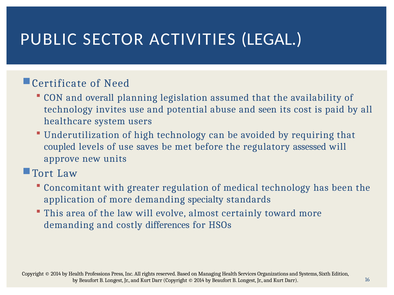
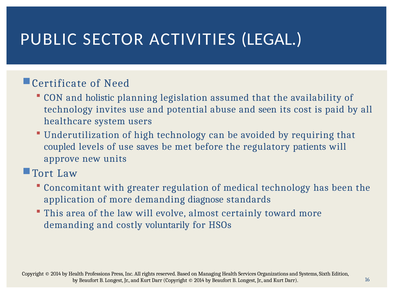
overall: overall -> holistic
assessed: assessed -> patients
specialty: specialty -> diagnose
differences: differences -> voluntarily
